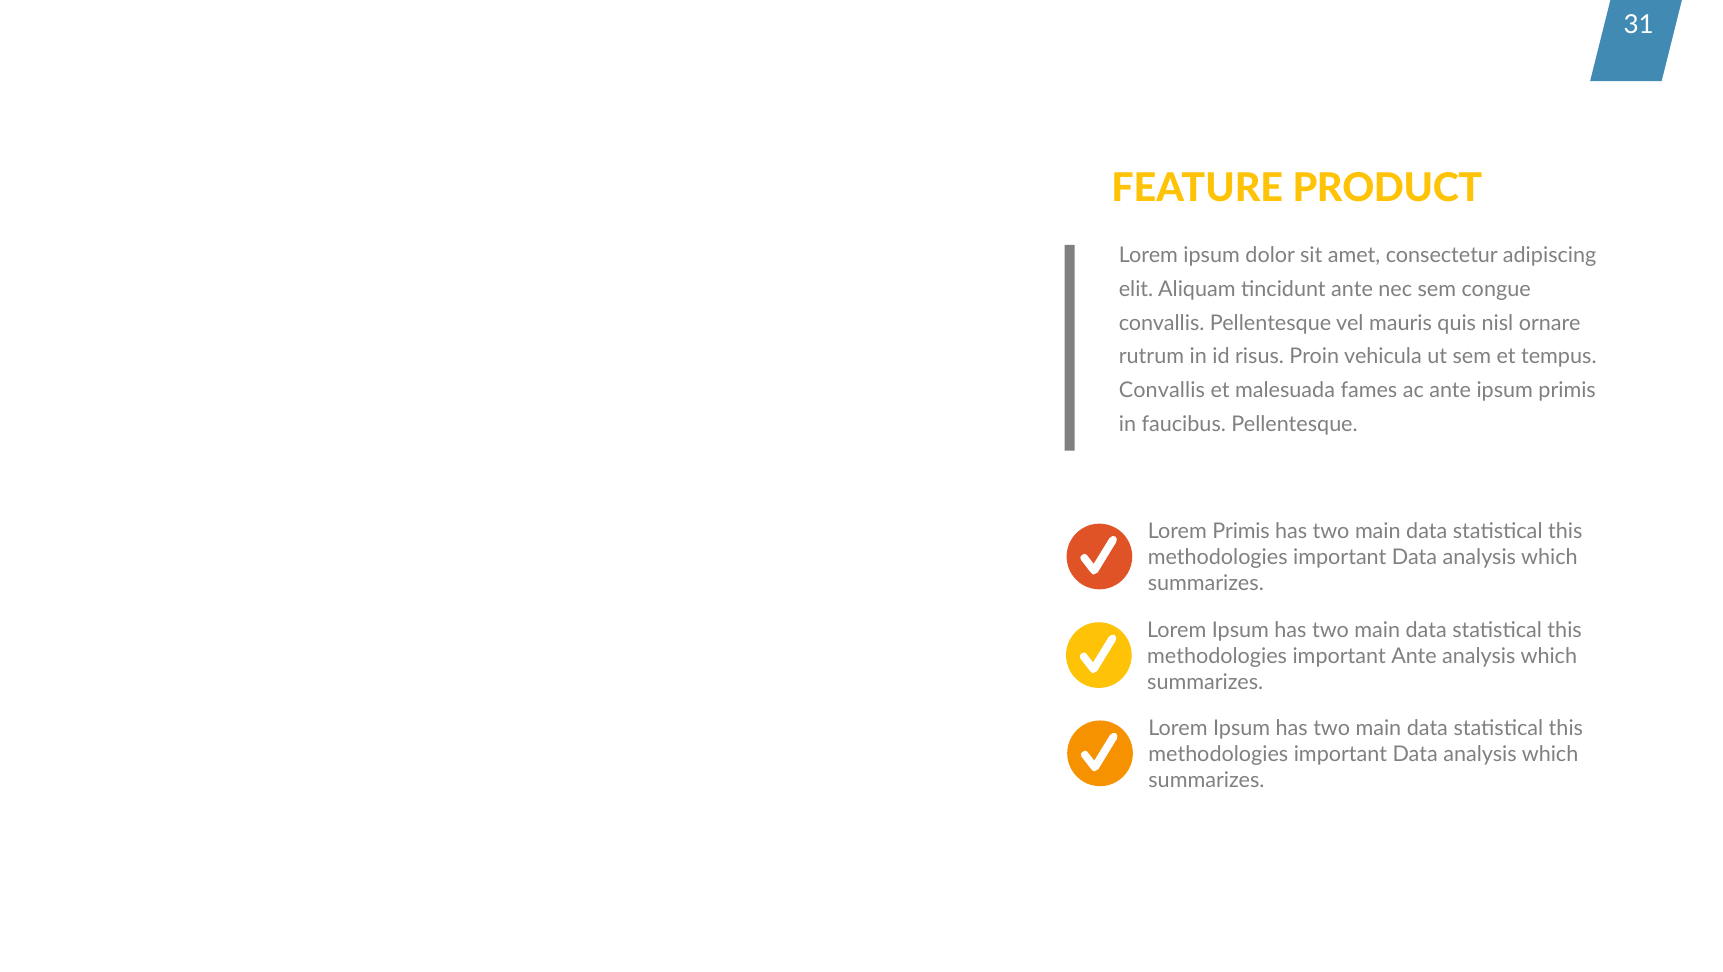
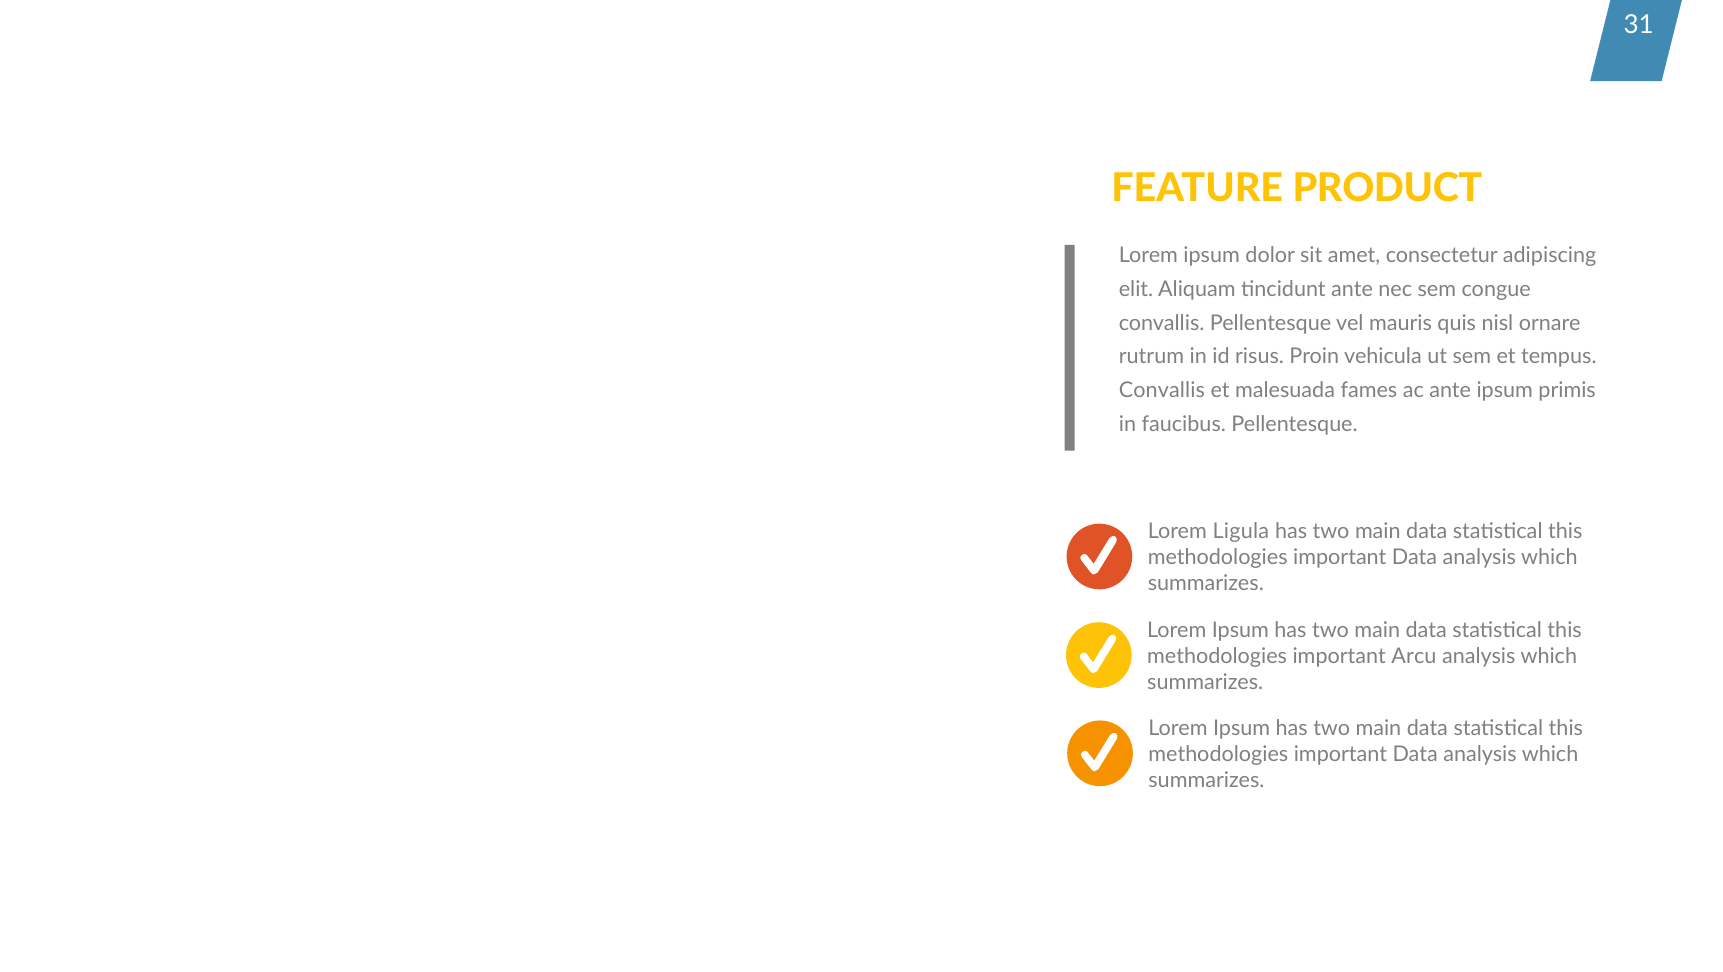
Lorem Primis: Primis -> Ligula
important Ante: Ante -> Arcu
